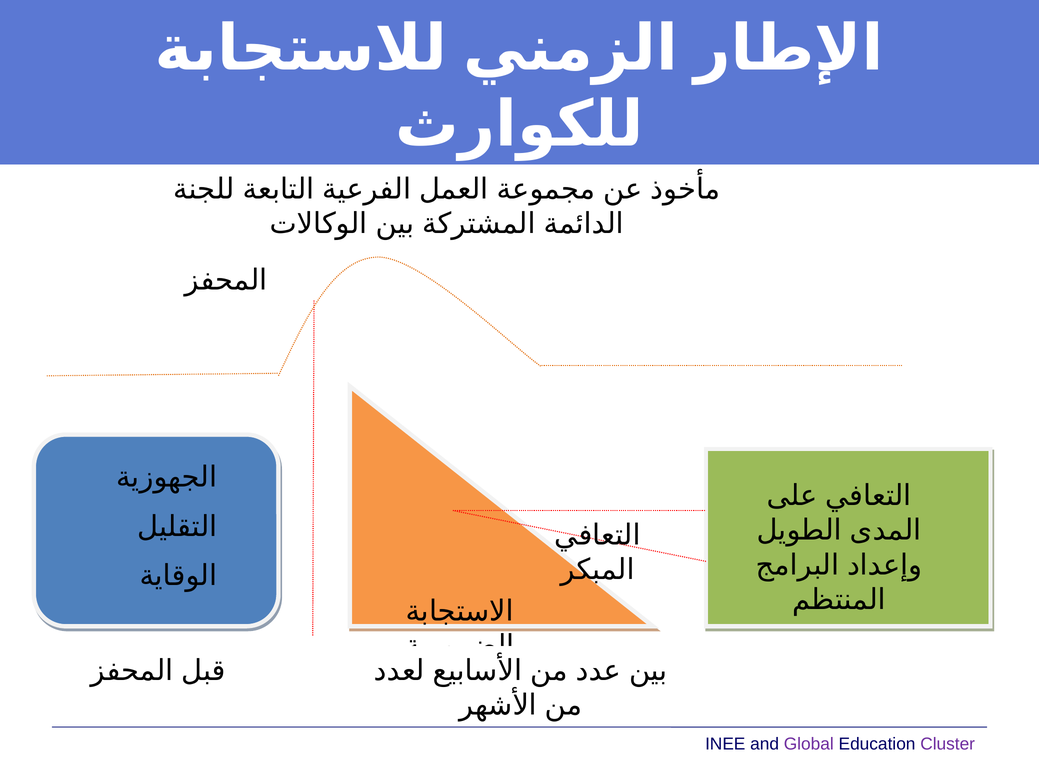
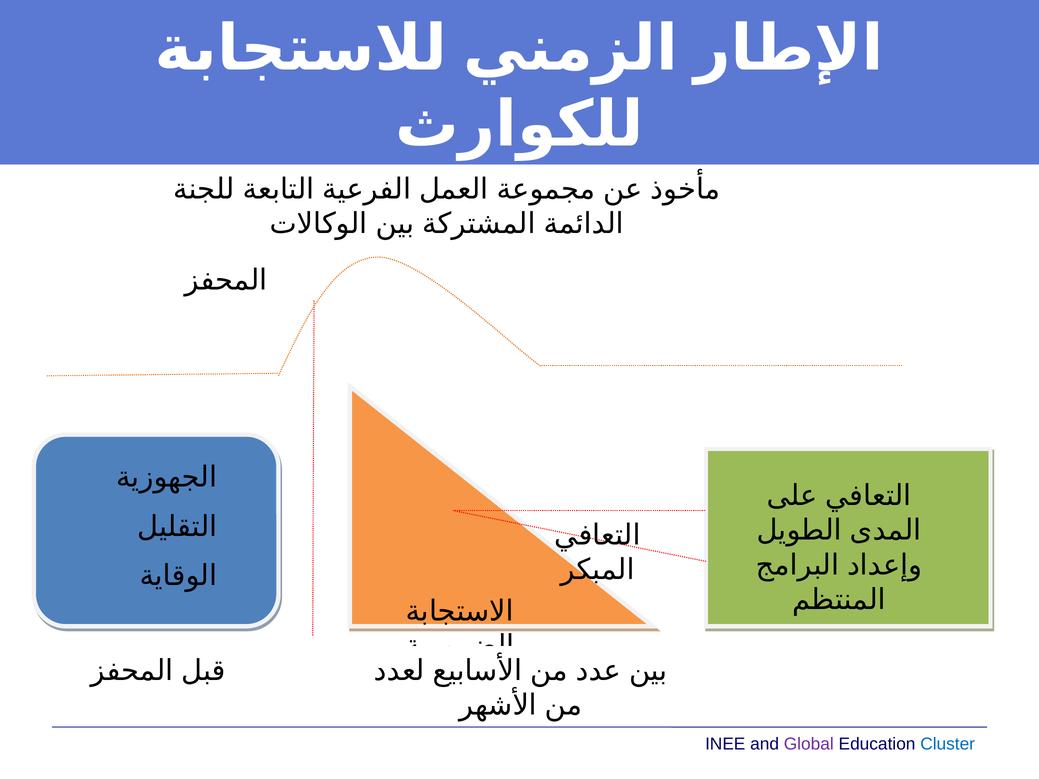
Cluster colour: purple -> blue
